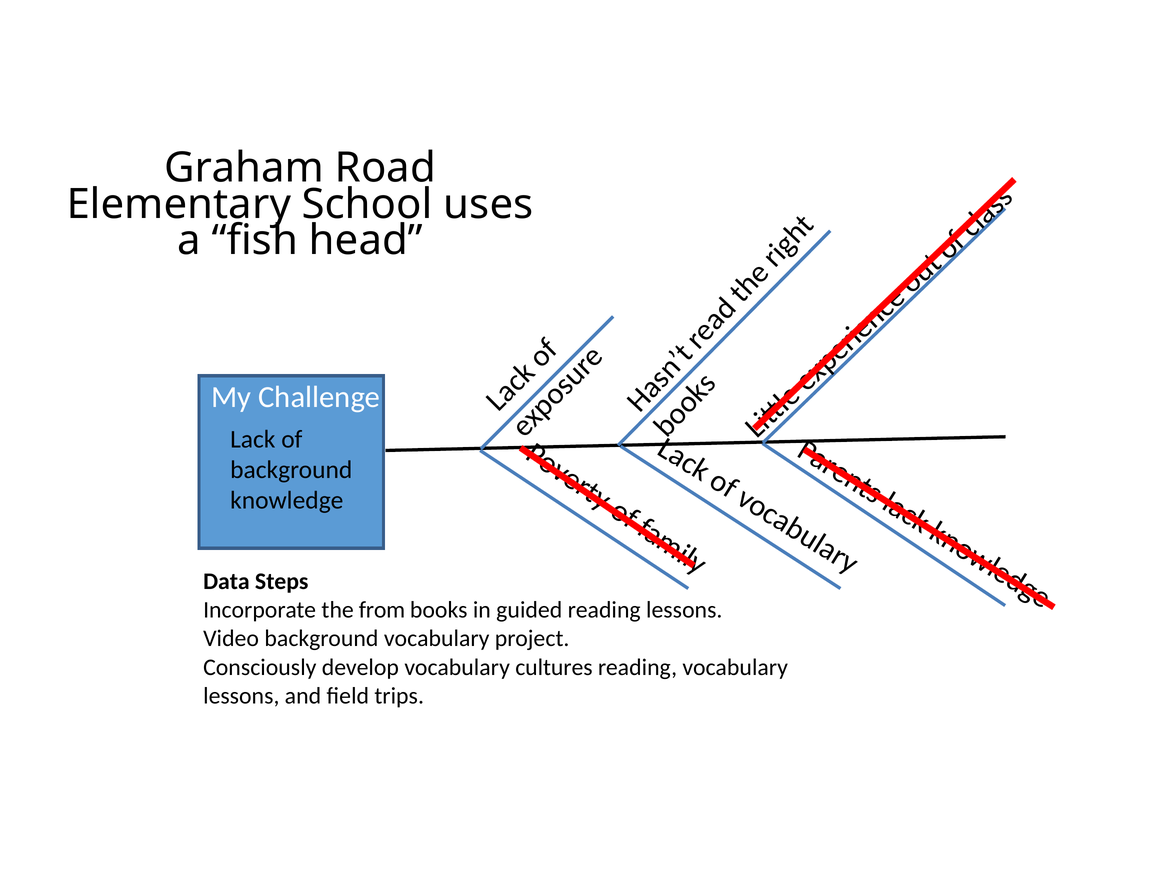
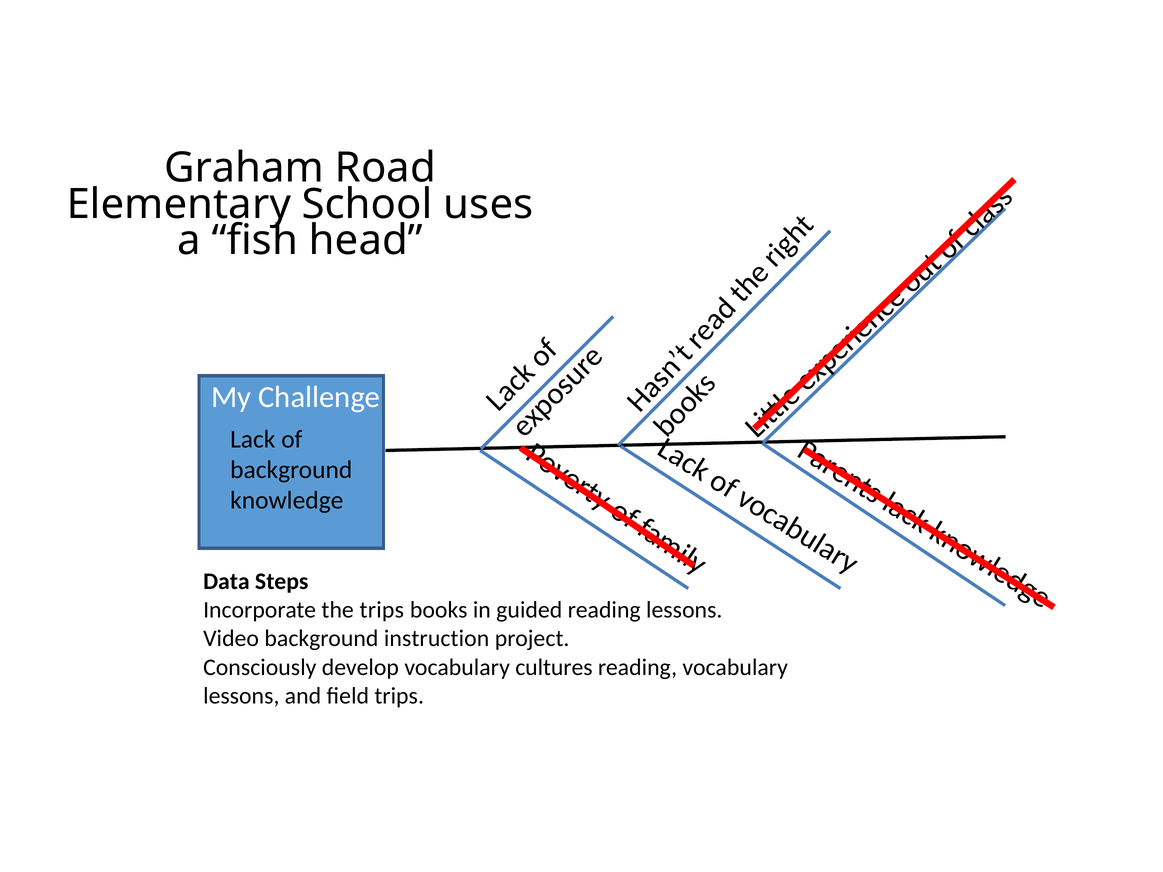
the from: from -> trips
background vocabulary: vocabulary -> instruction
